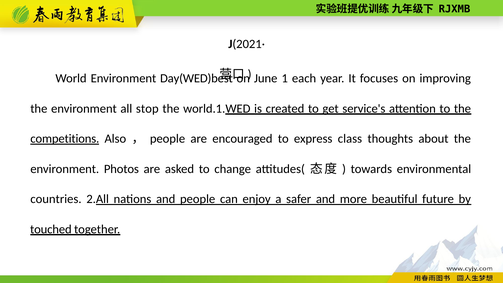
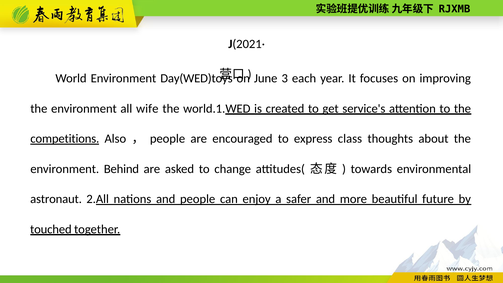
Day(WED)best: Day(WED)best -> Day(WED)toys
1: 1 -> 3
stop: stop -> wife
Photos: Photos -> Behind
countries: countries -> astronaut
